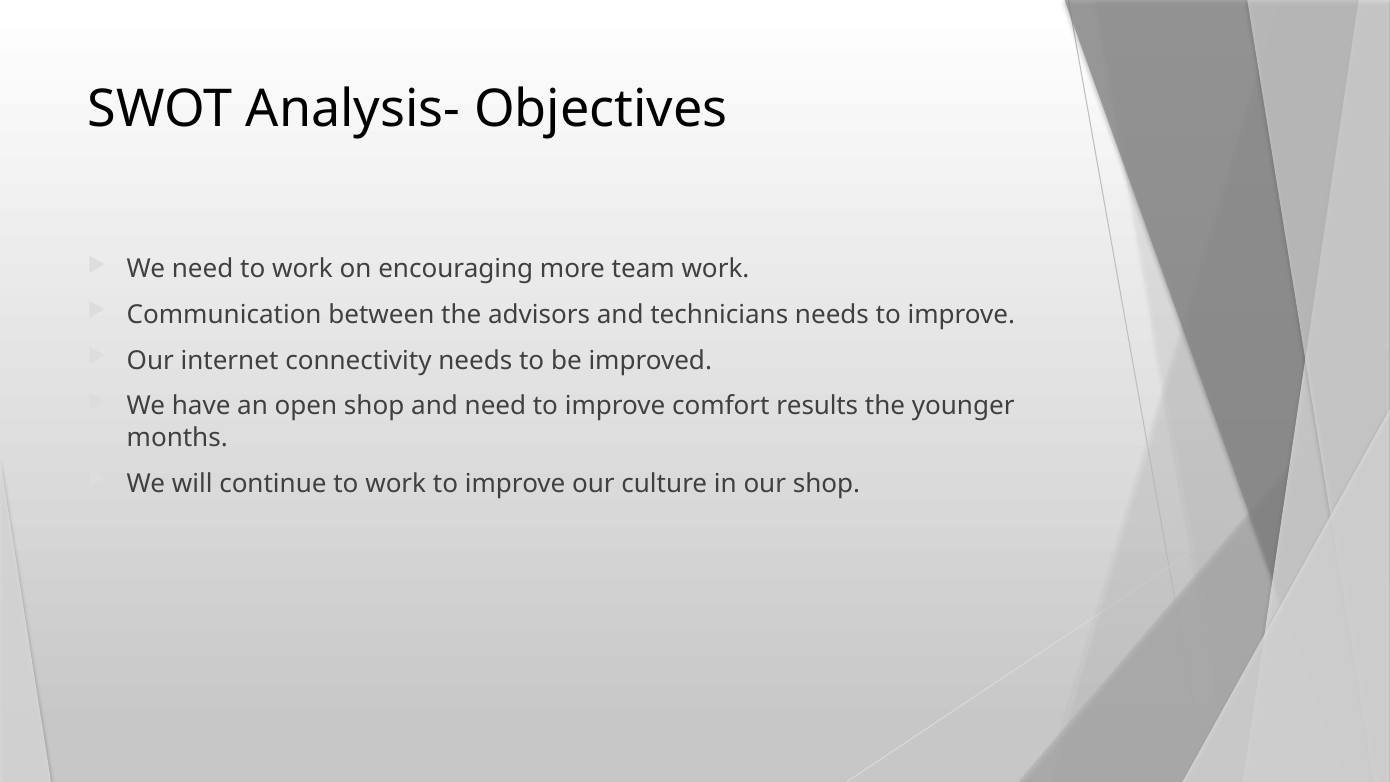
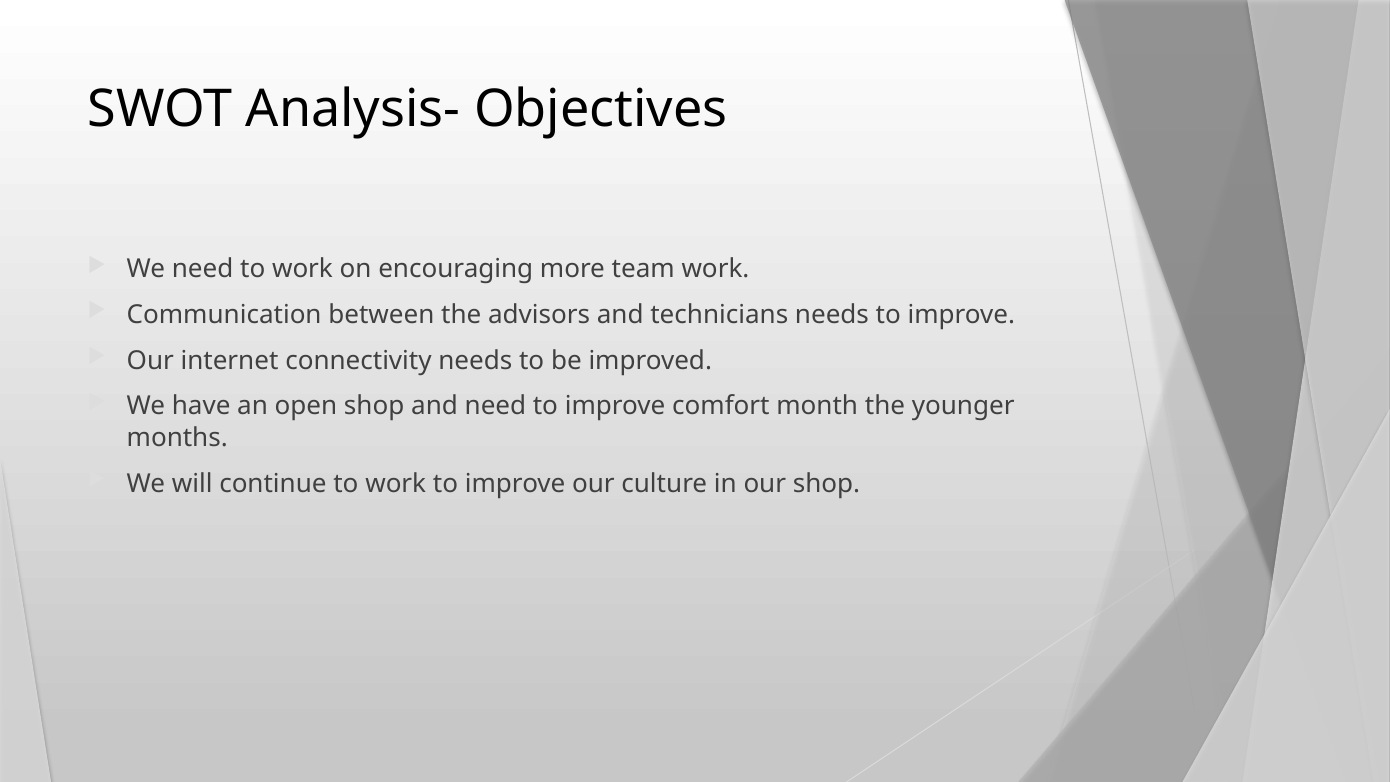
results: results -> month
